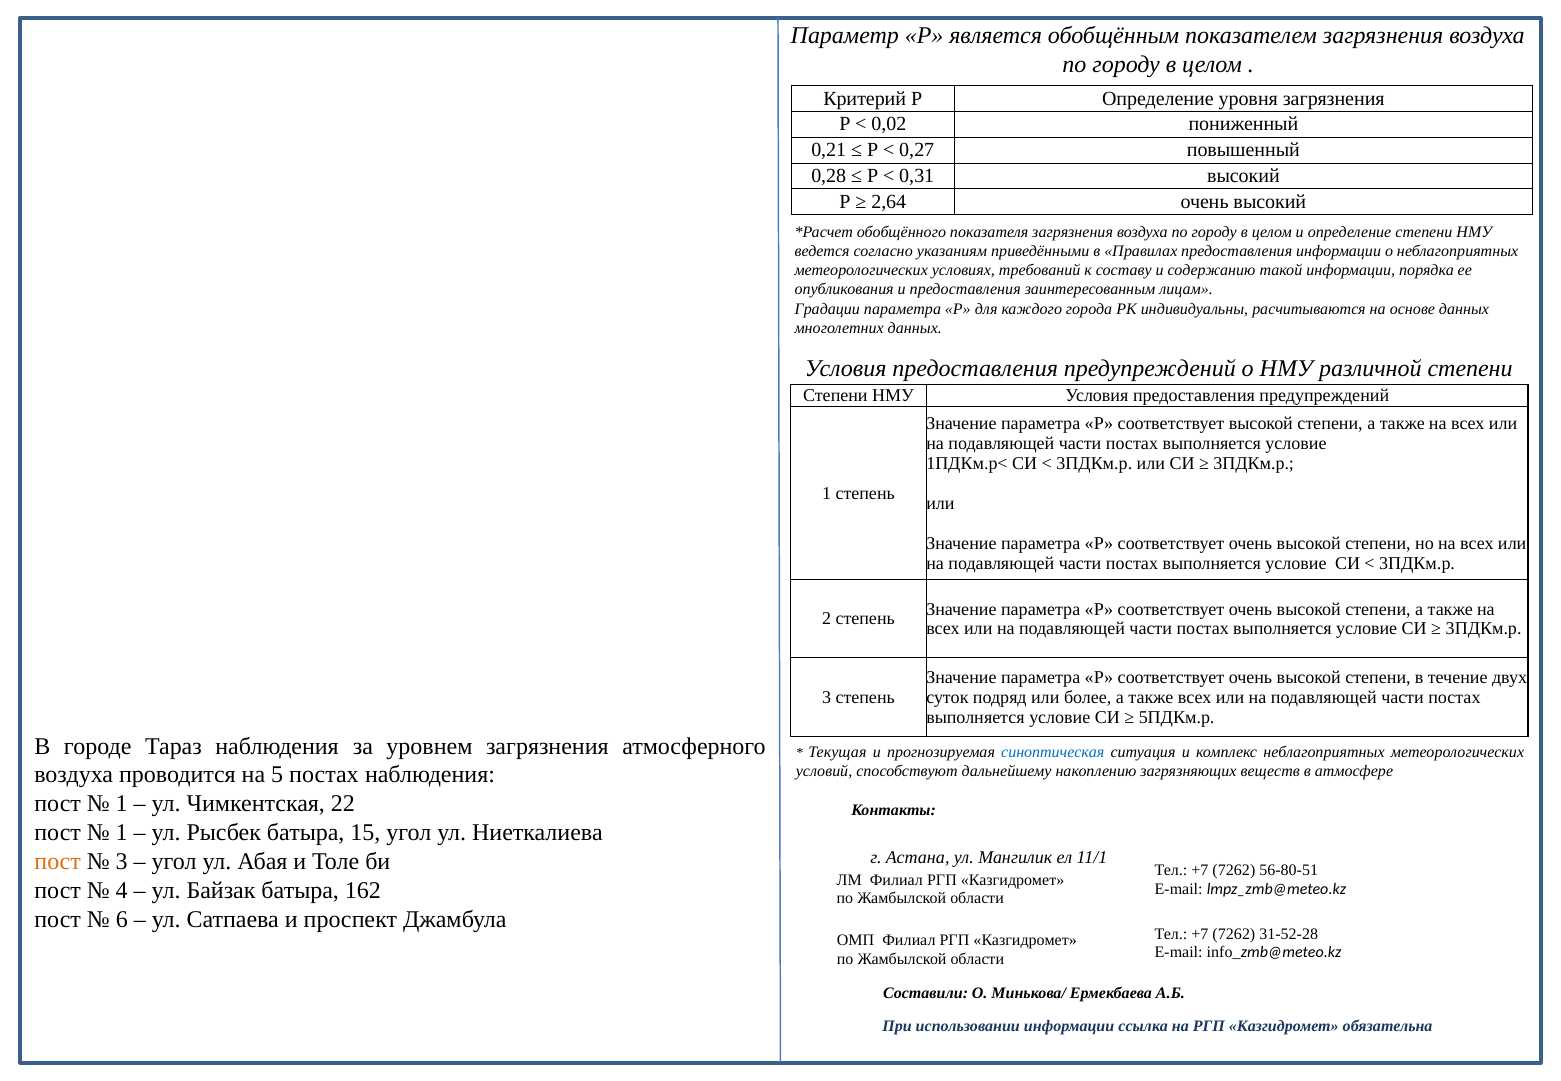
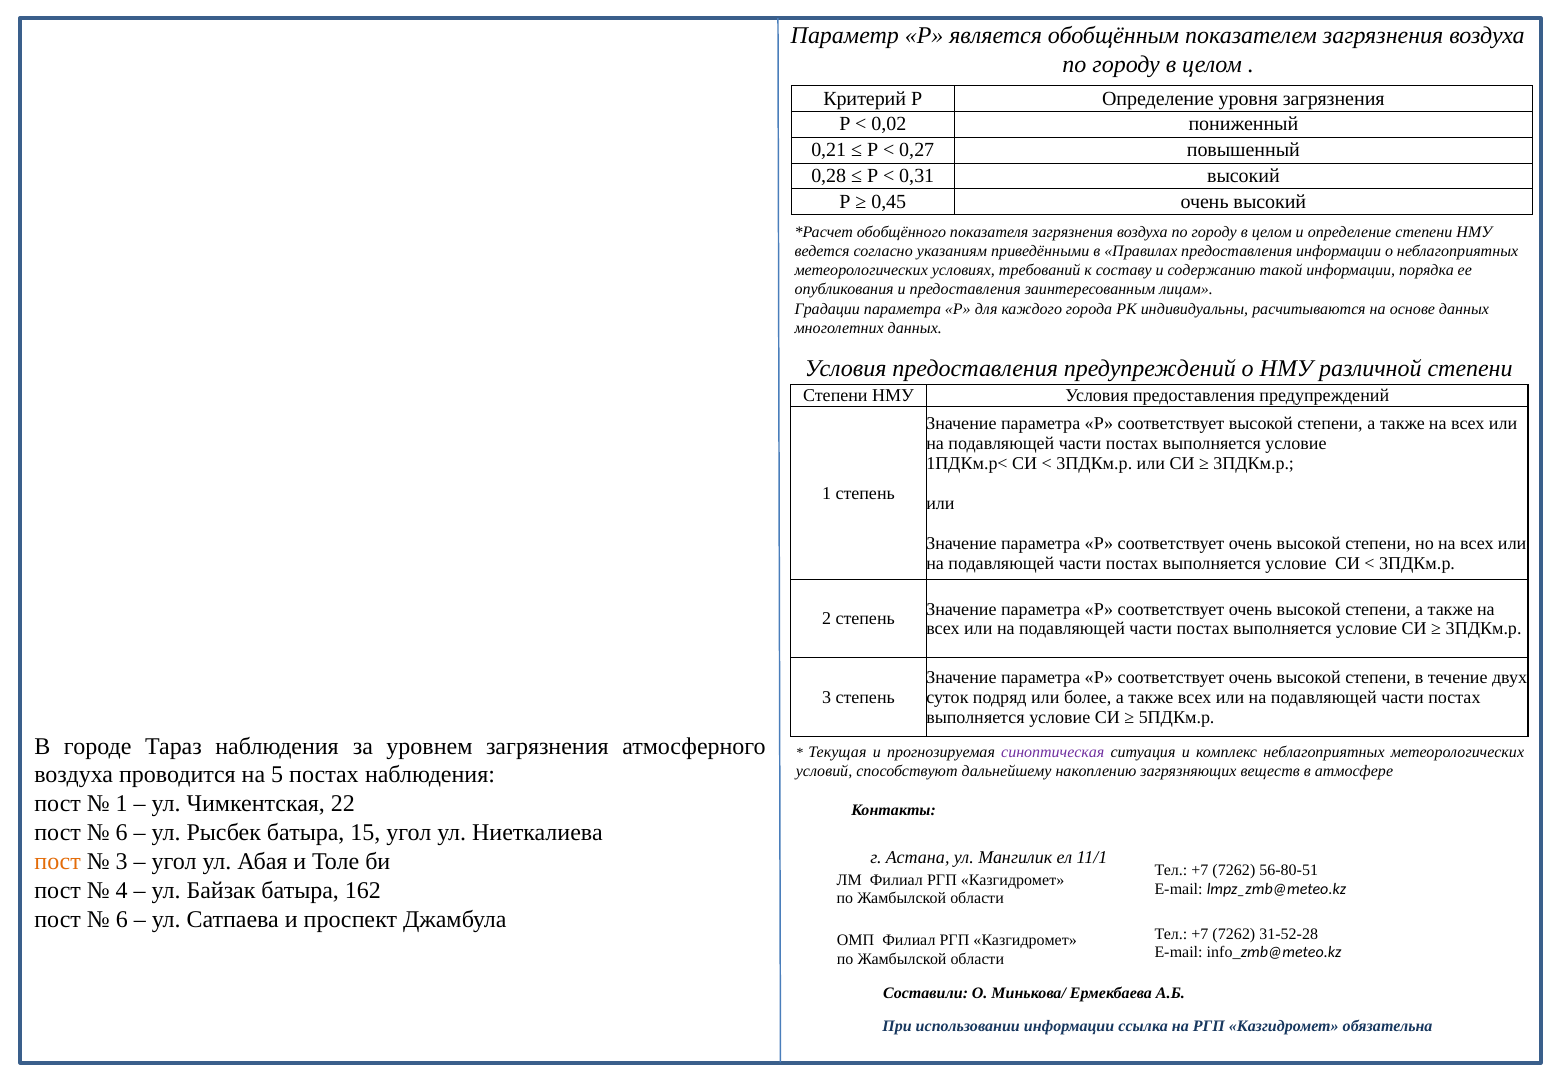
2,64: 2,64 -> 0,45
синоптическая colour: blue -> purple
1 at (122, 832): 1 -> 6
